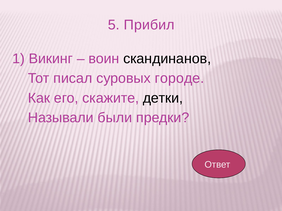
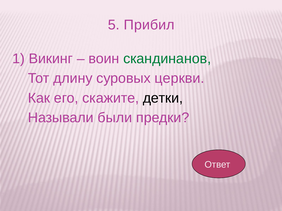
скандинанов colour: black -> green
писал: писал -> длину
городе: городе -> церкви
